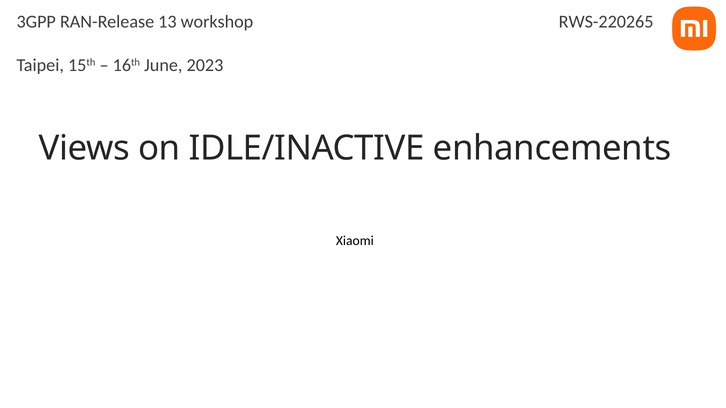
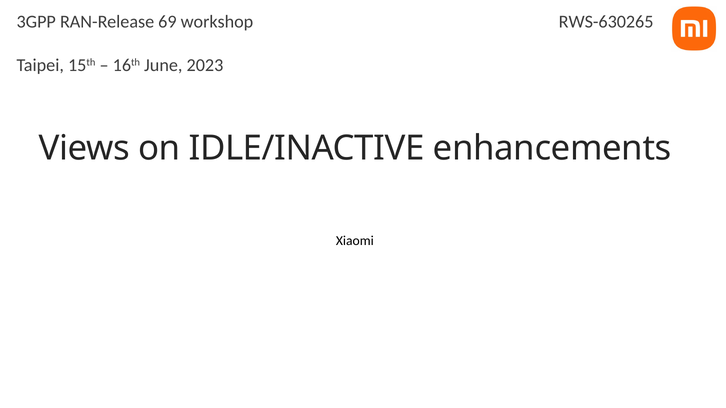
13: 13 -> 69
RWS-220265: RWS-220265 -> RWS-630265
